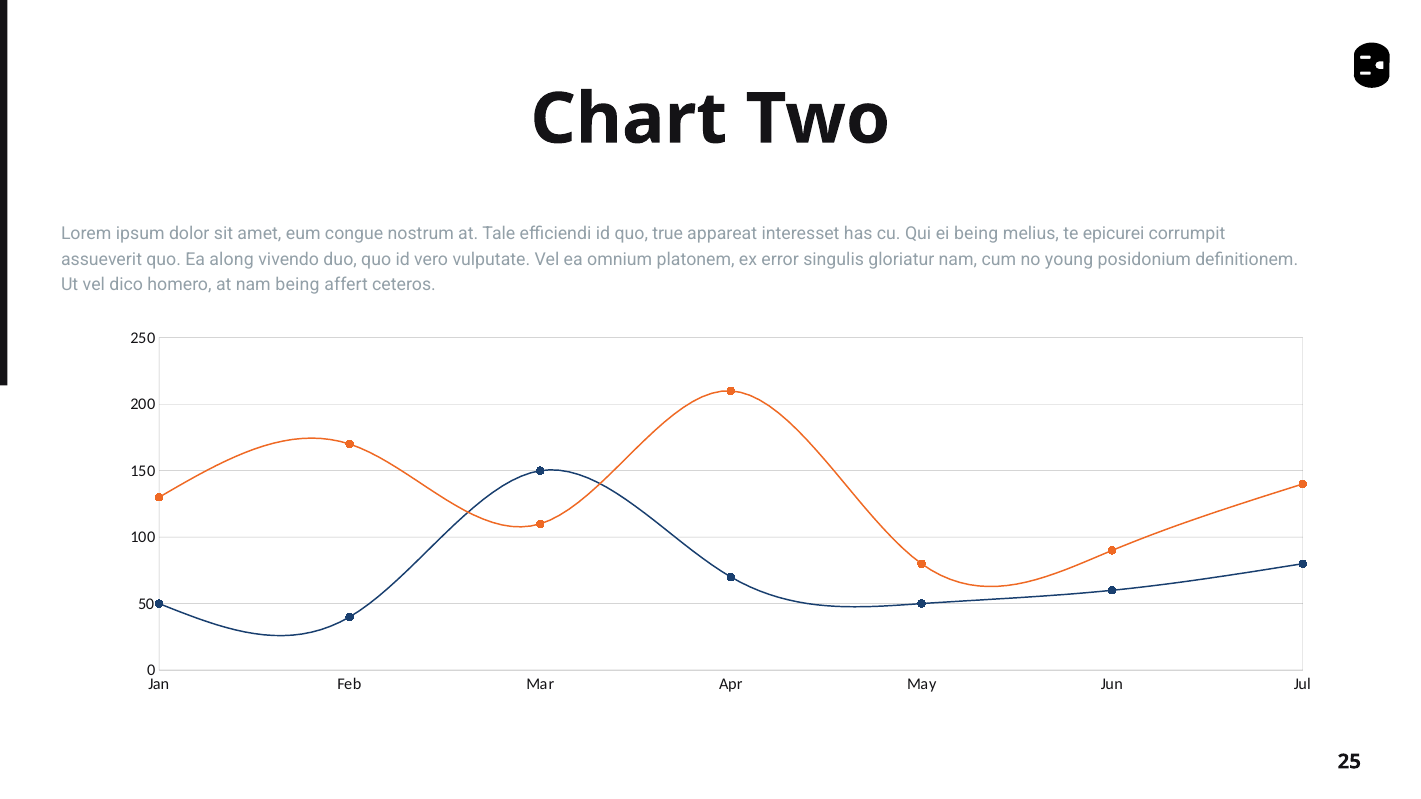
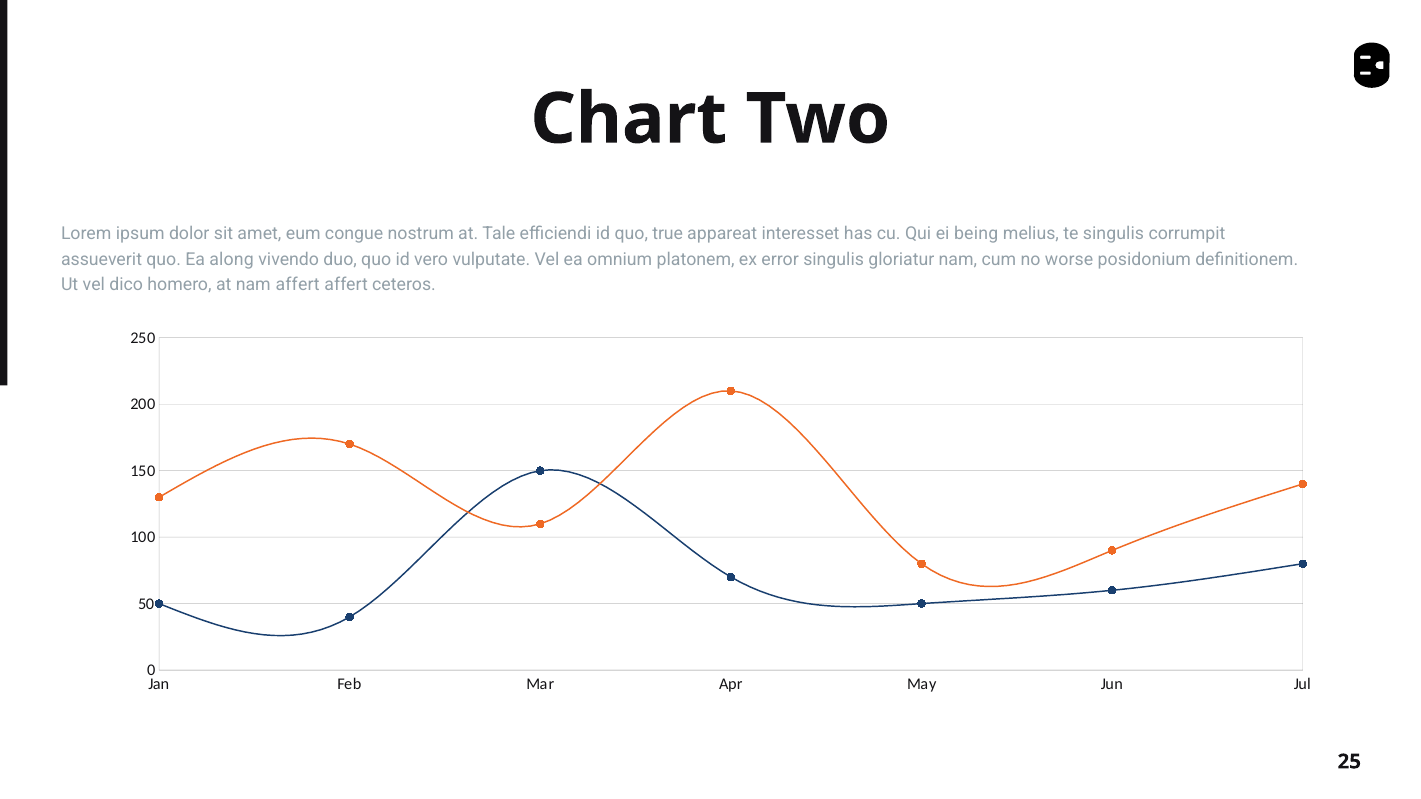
te epicurei: epicurei -> singulis
young: young -> worse
nam being: being -> affert
